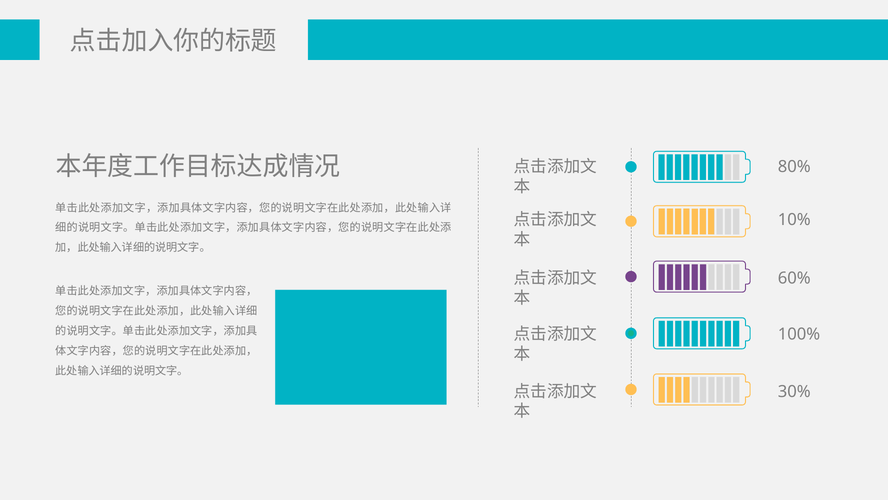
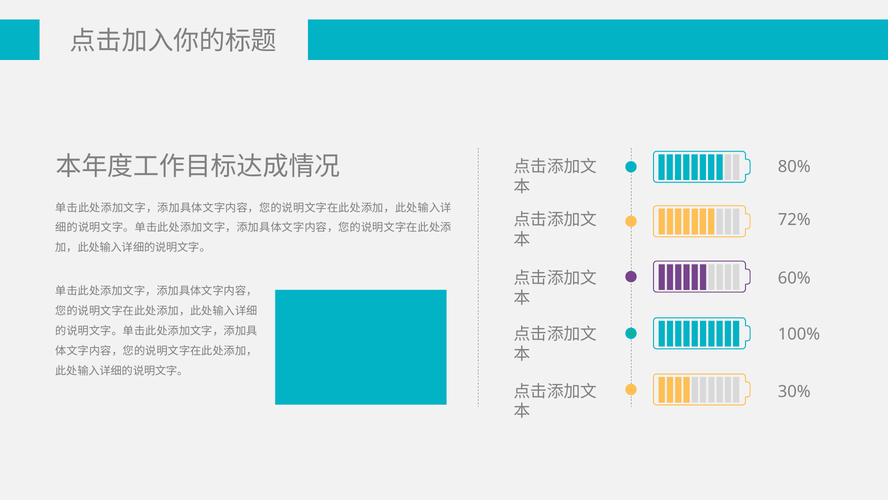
10%: 10% -> 72%
